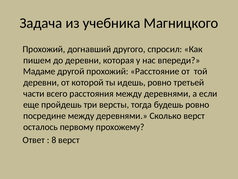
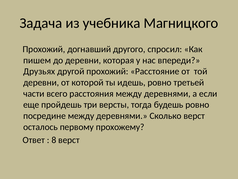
Мадаме: Мадаме -> Друзьях
